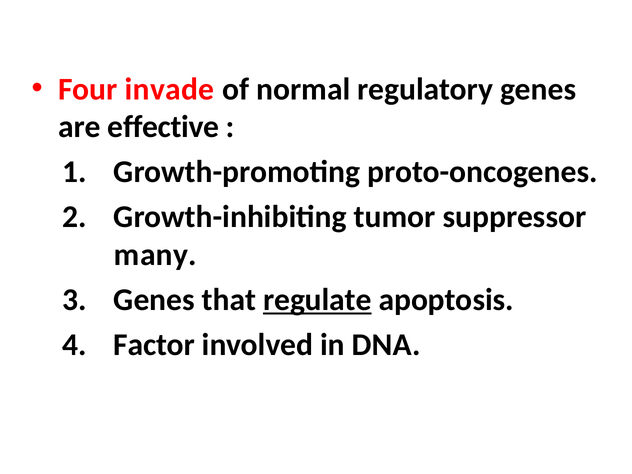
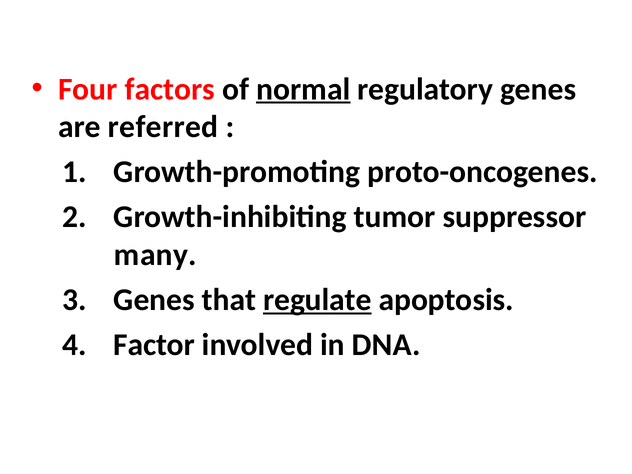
invade: invade -> factors
normal underline: none -> present
effective: effective -> referred
